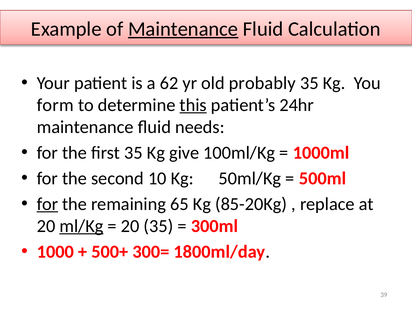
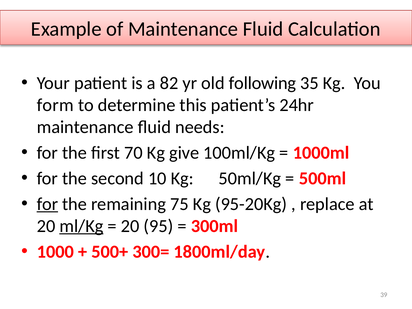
Maintenance at (183, 29) underline: present -> none
62: 62 -> 82
probably: probably -> following
this underline: present -> none
first 35: 35 -> 70
65: 65 -> 75
85-20Kg: 85-20Kg -> 95-20Kg
20 35: 35 -> 95
